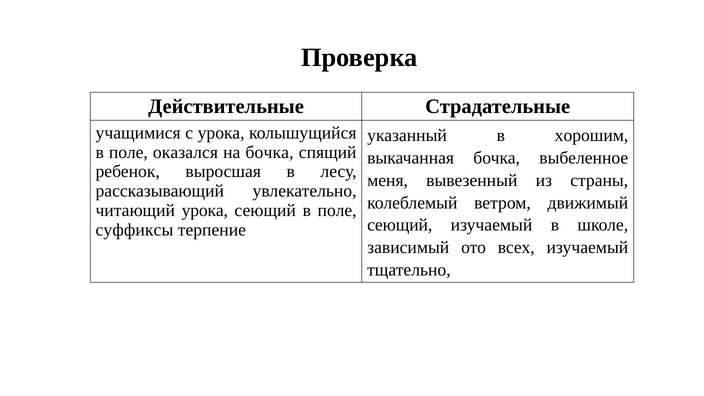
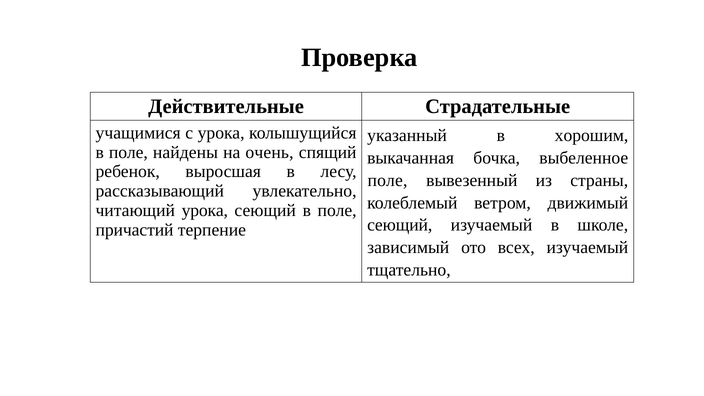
оказался: оказался -> найдены
на бочка: бочка -> очень
меня at (388, 180): меня -> поле
суффиксы: суффиксы -> причастий
